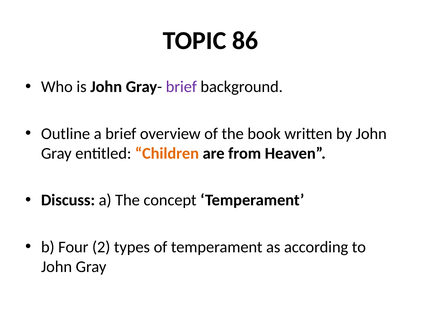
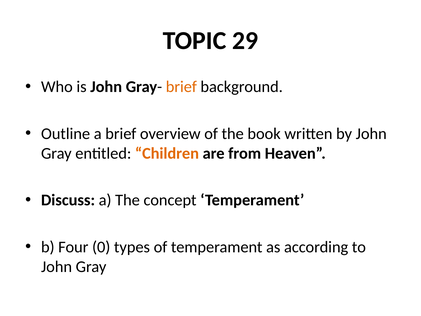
86: 86 -> 29
brief at (181, 87) colour: purple -> orange
2: 2 -> 0
